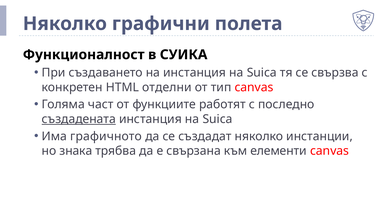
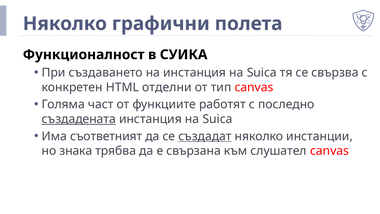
графичното: графичното -> съответният
създадат underline: none -> present
елементи: елементи -> слушател
